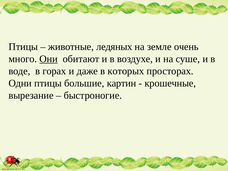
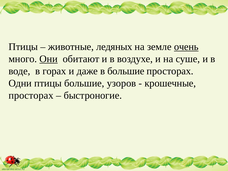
очень underline: none -> present
в которых: которых -> большие
картин: картин -> узоров
вырезание at (31, 95): вырезание -> просторах
